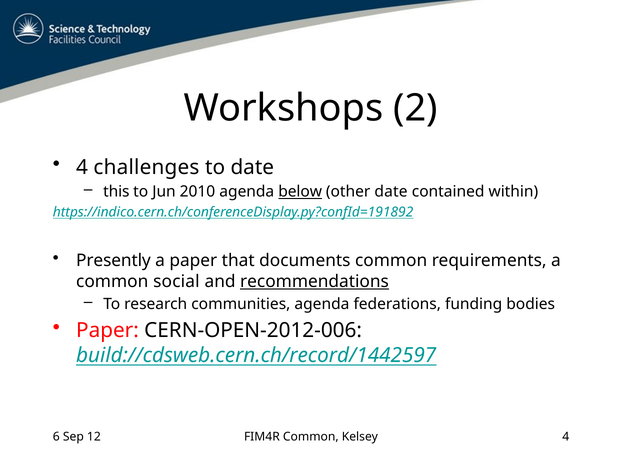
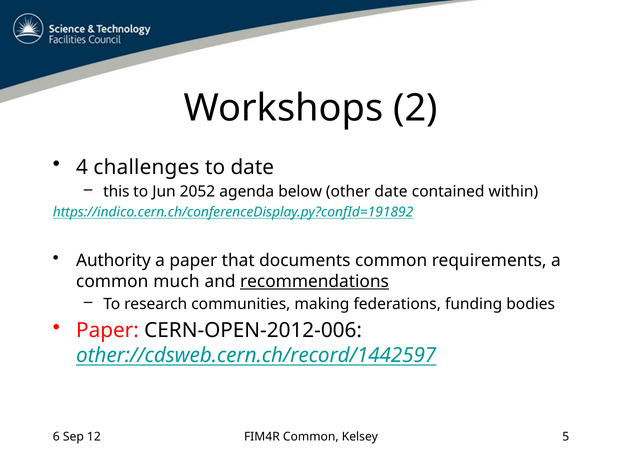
2010: 2010 -> 2052
below underline: present -> none
Presently: Presently -> Authority
social: social -> much
communities agenda: agenda -> making
build://cdsweb.cern.ch/record/1442597: build://cdsweb.cern.ch/record/1442597 -> other://cdsweb.cern.ch/record/1442597
Kelsey 4: 4 -> 5
